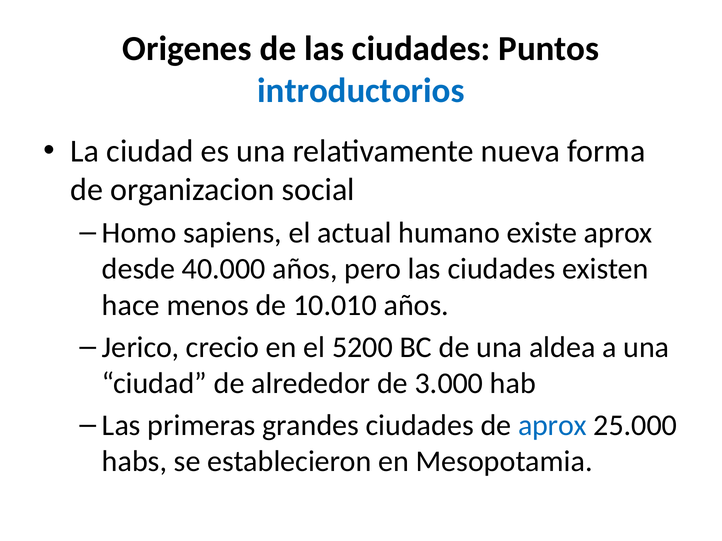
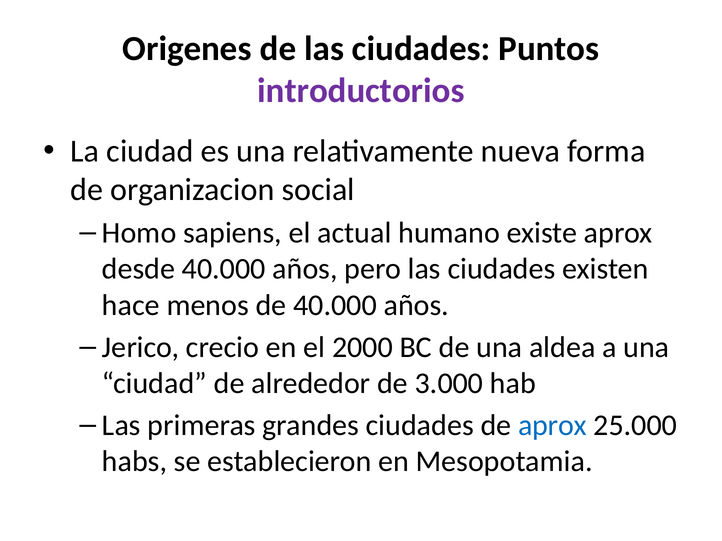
introductorios colour: blue -> purple
de 10.010: 10.010 -> 40.000
5200: 5200 -> 2000
